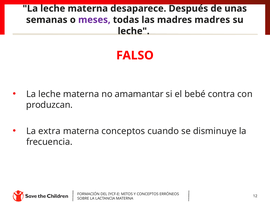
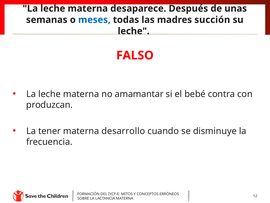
meses colour: purple -> blue
madres madres: madres -> succión
extra: extra -> tener
materna conceptos: conceptos -> desarrollo
